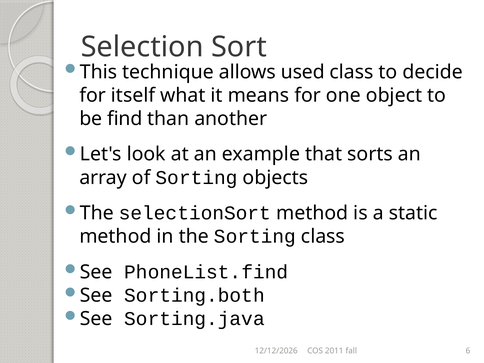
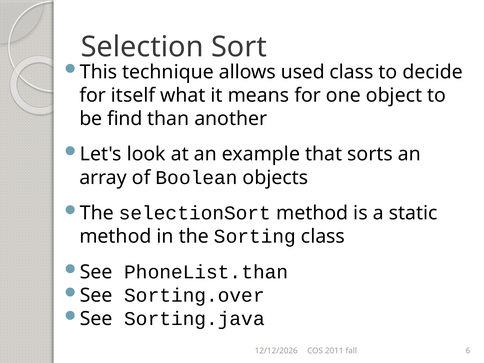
of Sorting: Sorting -> Boolean
PhoneList.find: PhoneList.find -> PhoneList.than
Sorting.both: Sorting.both -> Sorting.over
